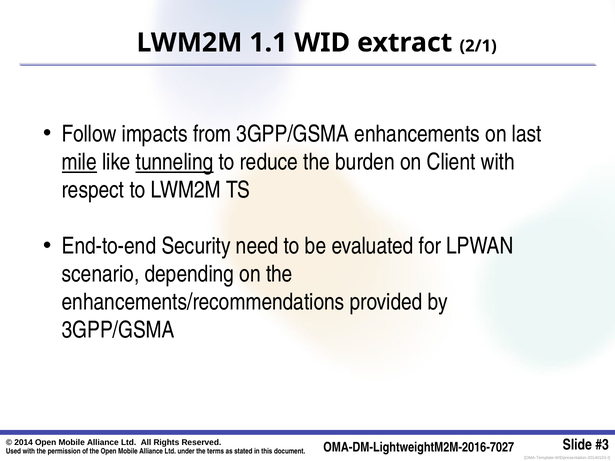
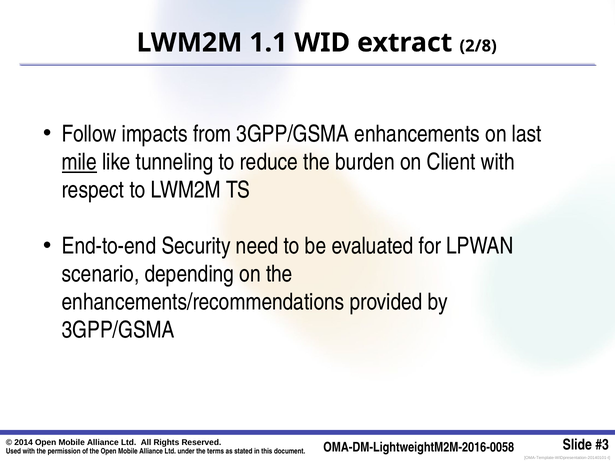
2/1: 2/1 -> 2/8
tunneling underline: present -> none
OMA-DM-LightweightM2M-2016-7027: OMA-DM-LightweightM2M-2016-7027 -> OMA-DM-LightweightM2M-2016-0058
